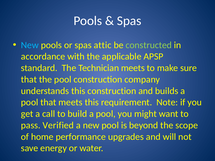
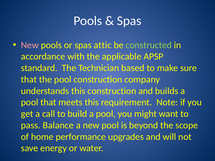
New at (30, 45) colour: light blue -> pink
Technician meets: meets -> based
Verified: Verified -> Balance
